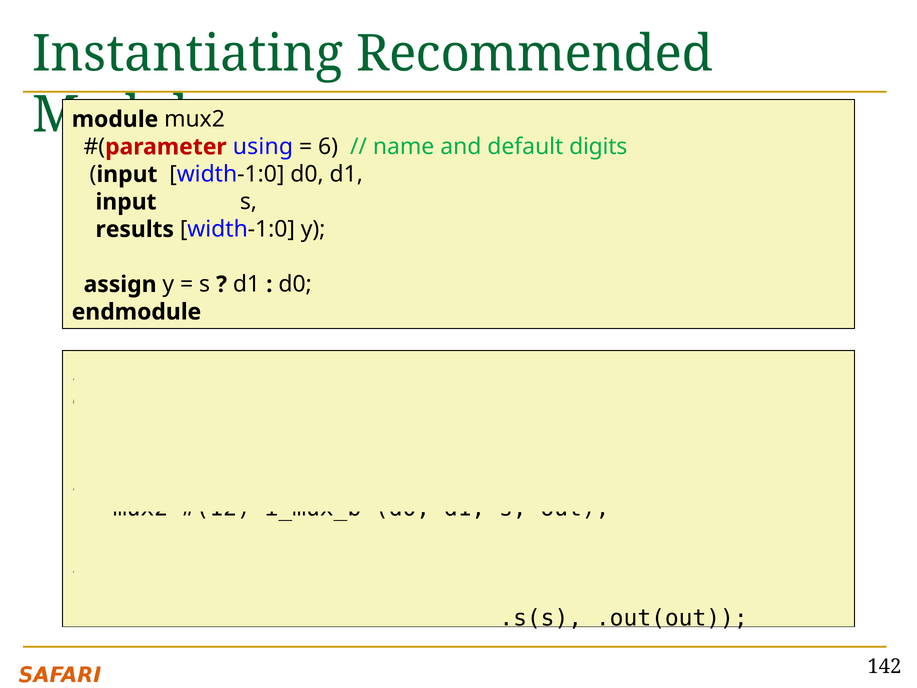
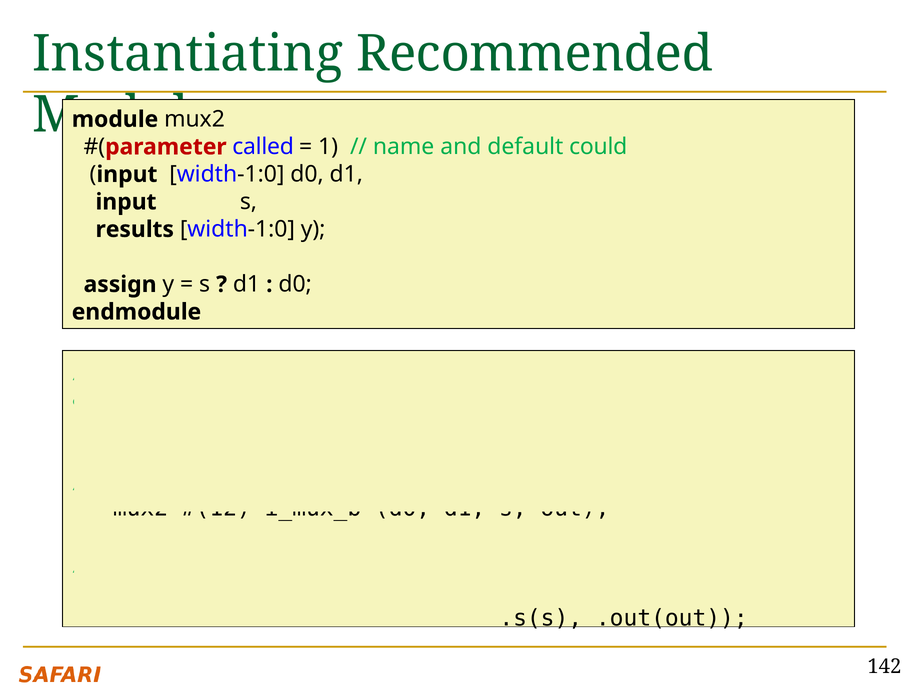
using: using -> called
6: 6 -> 1
digits: digits -> could
